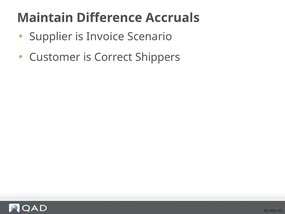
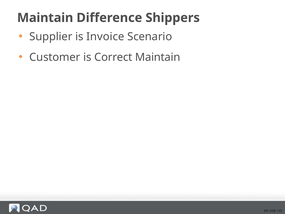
Accruals: Accruals -> Shippers
Correct Shippers: Shippers -> Maintain
